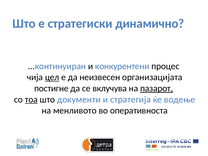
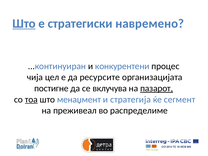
Што at (24, 24) underline: none -> present
динамично: динамично -> навремено
цел underline: present -> none
неизвесен: неизвесен -> ресурсите
документи: документи -> менаџмент
водење: водење -> сегмент
менливото: менливото -> преживеал
оперативноста: оперативноста -> распределиме
